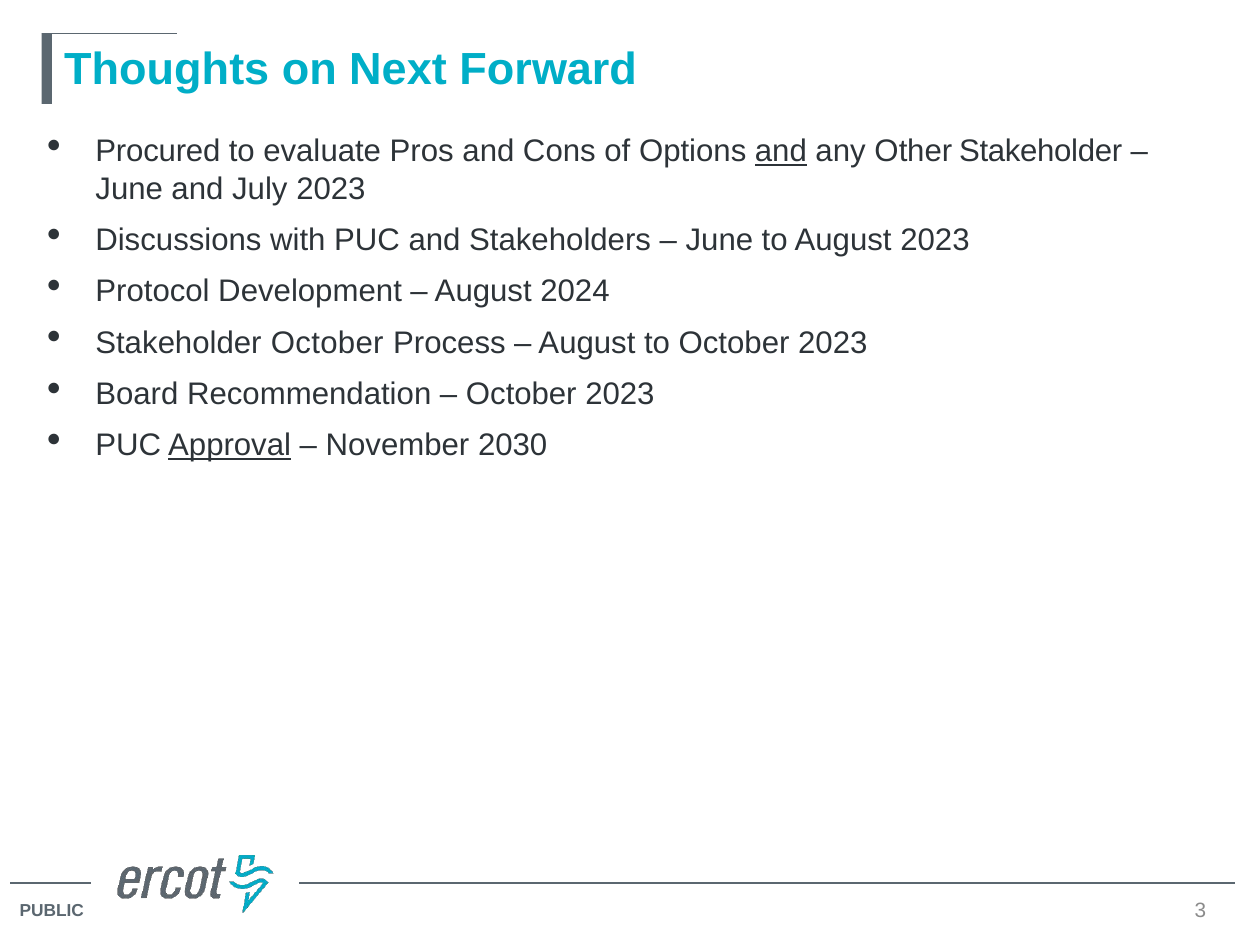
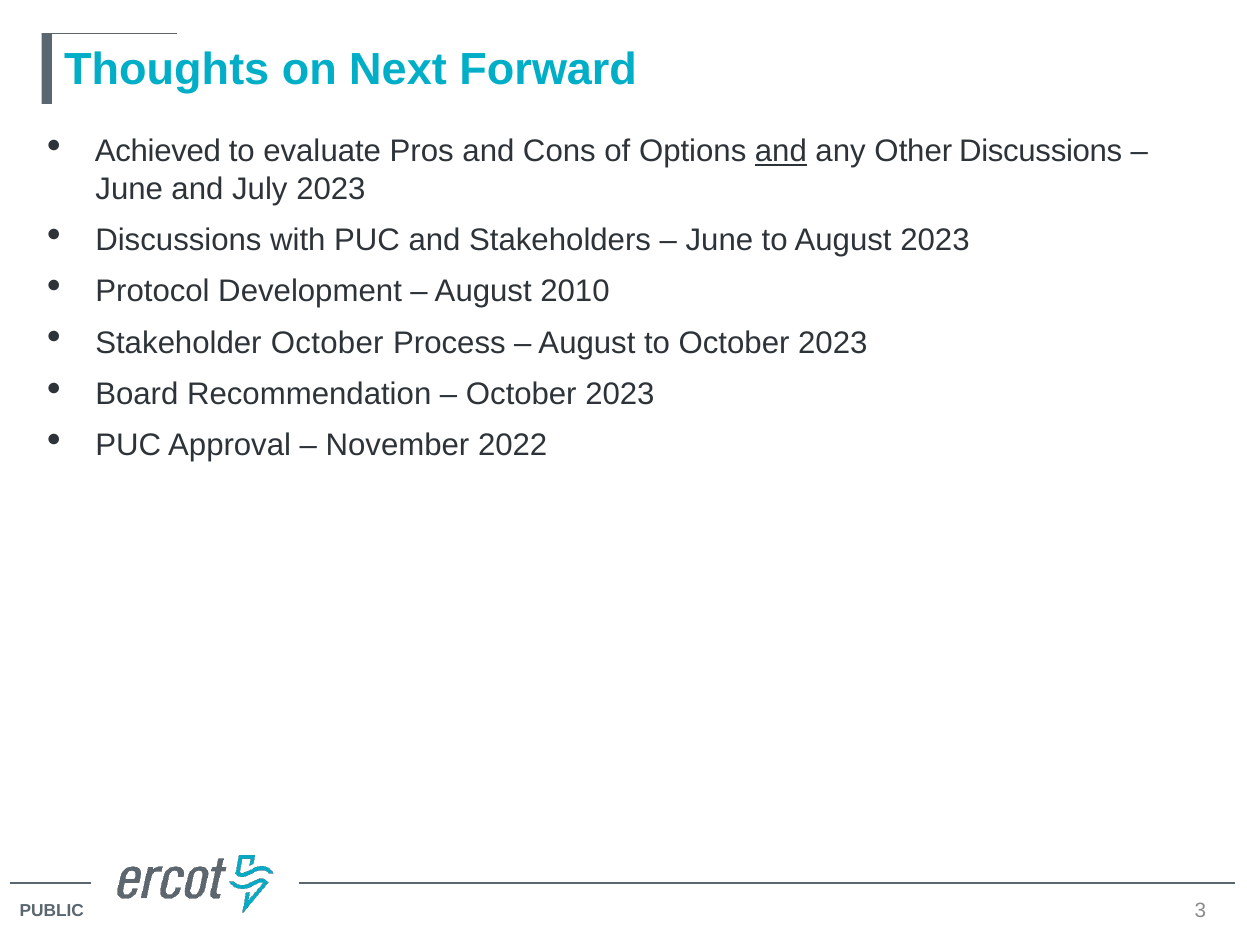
Procured: Procured -> Achieved
Other Stakeholder: Stakeholder -> Discussions
2024: 2024 -> 2010
Approval underline: present -> none
2030: 2030 -> 2022
